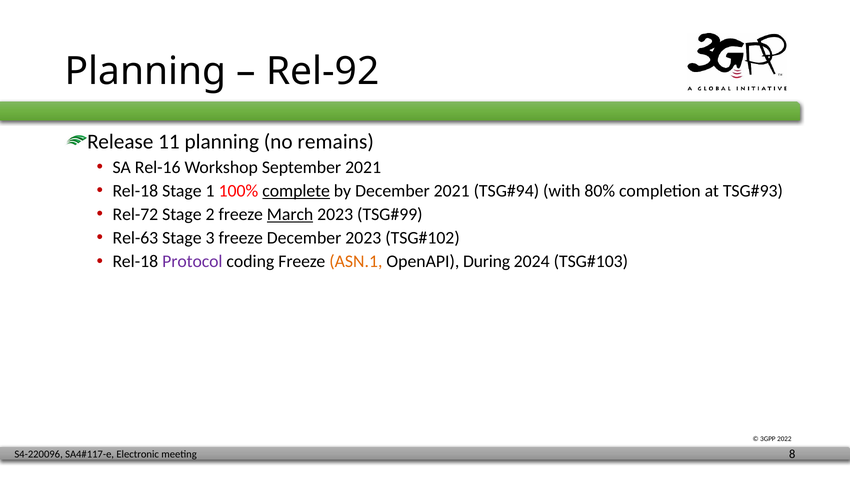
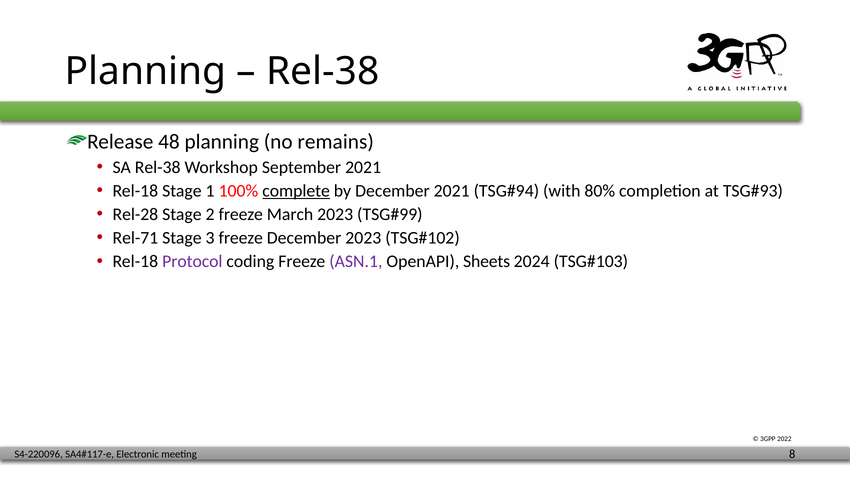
Rel-92 at (323, 71): Rel-92 -> Rel-38
11: 11 -> 48
SA Rel-16: Rel-16 -> Rel-38
Rel-72: Rel-72 -> Rel-28
March underline: present -> none
Rel-63: Rel-63 -> Rel-71
ASN.1 colour: orange -> purple
During: During -> Sheets
